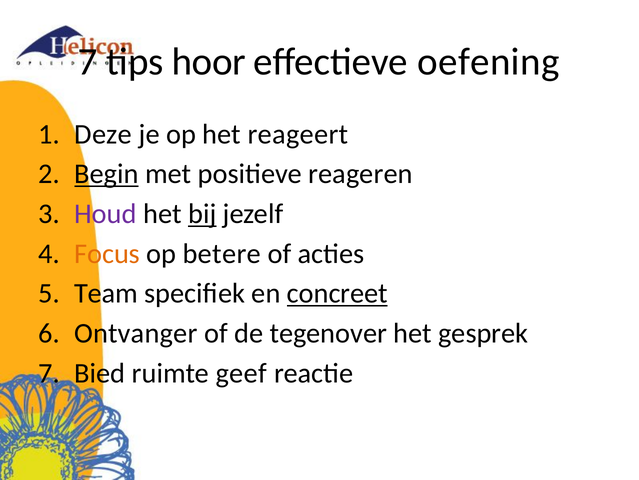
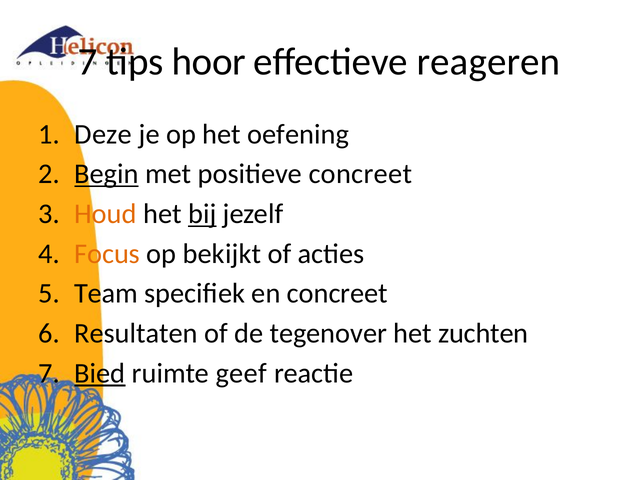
oefening: oefening -> reageren
reageert: reageert -> oefening
positieve reageren: reageren -> concreet
Houd colour: purple -> orange
betere: betere -> bekijkt
concreet at (337, 293) underline: present -> none
Ontvanger: Ontvanger -> Resultaten
gesprek: gesprek -> zuchten
Bied underline: none -> present
